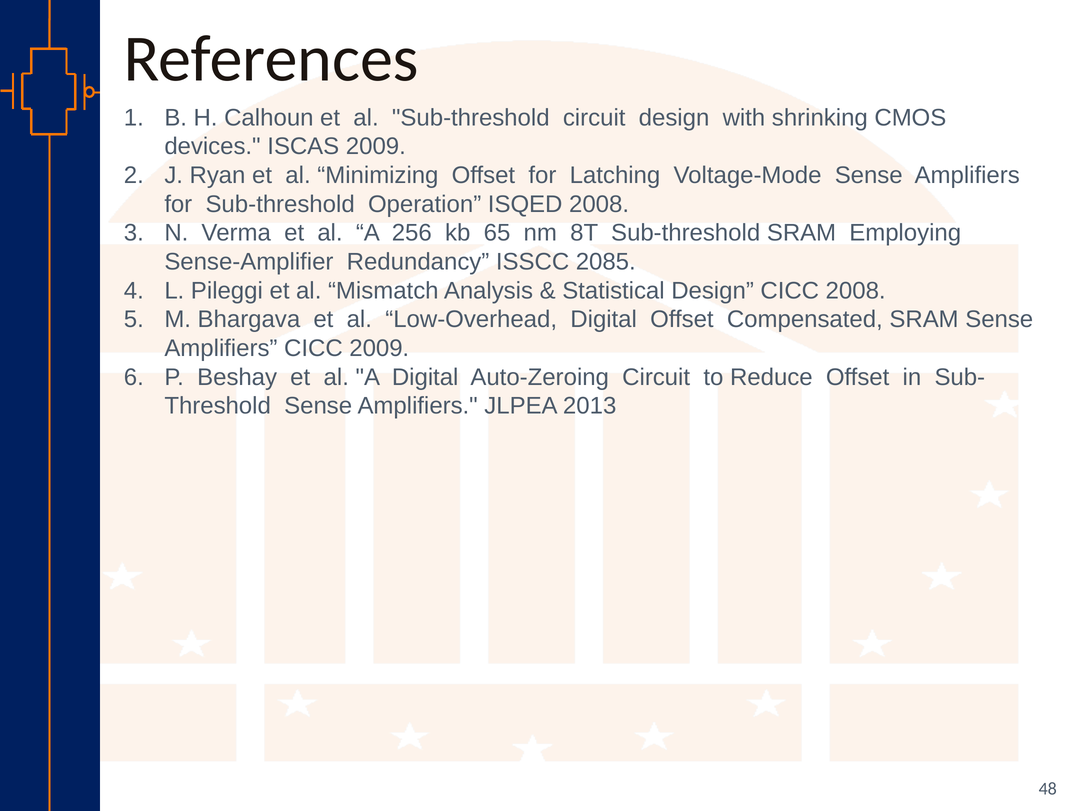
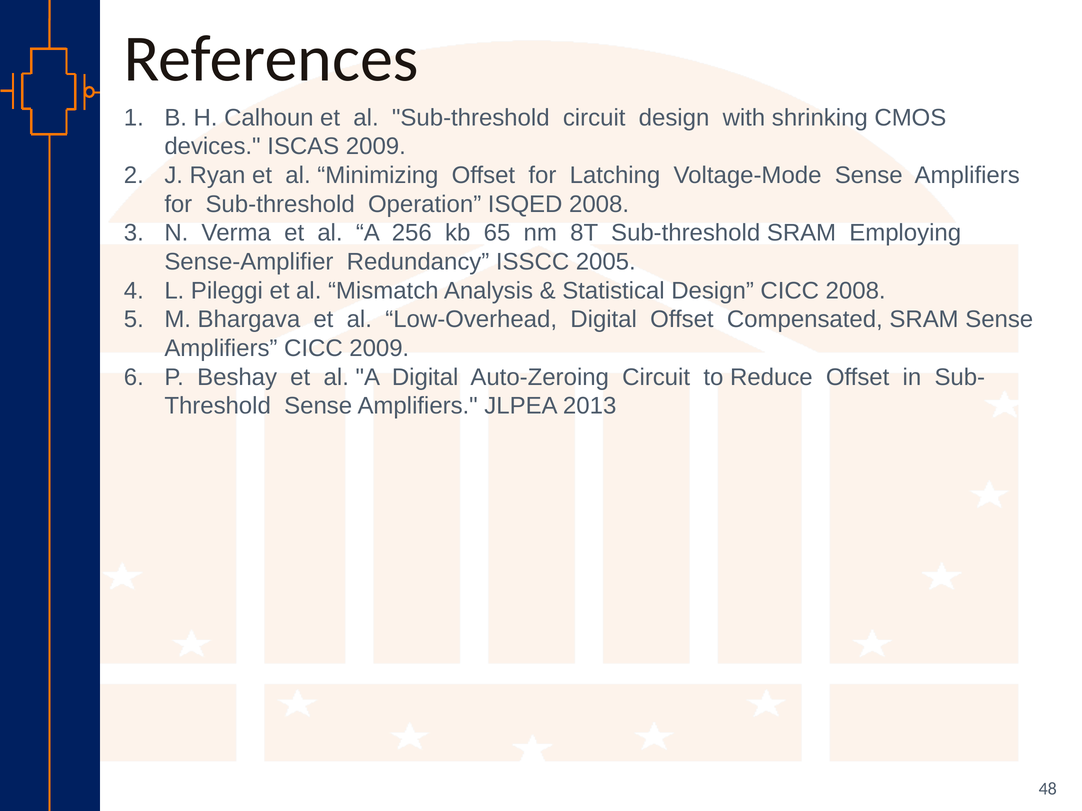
2085: 2085 -> 2005
